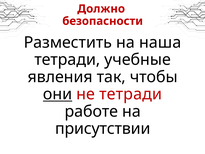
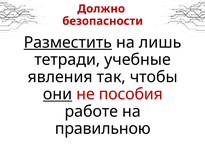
Разместить underline: none -> present
наша: наша -> лишь
не тетради: тетради -> пособия
присутствии: присутствии -> правильною
